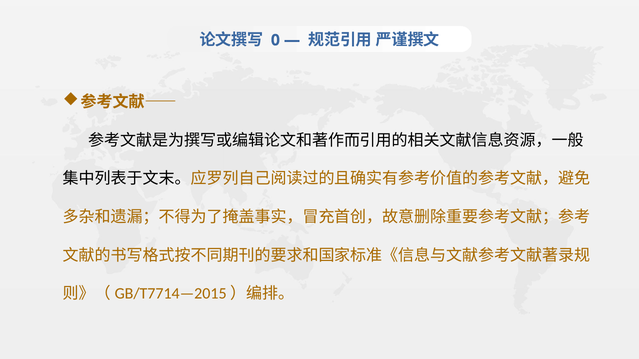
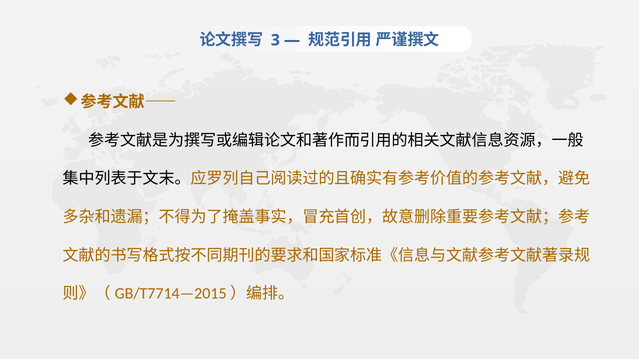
0: 0 -> 3
